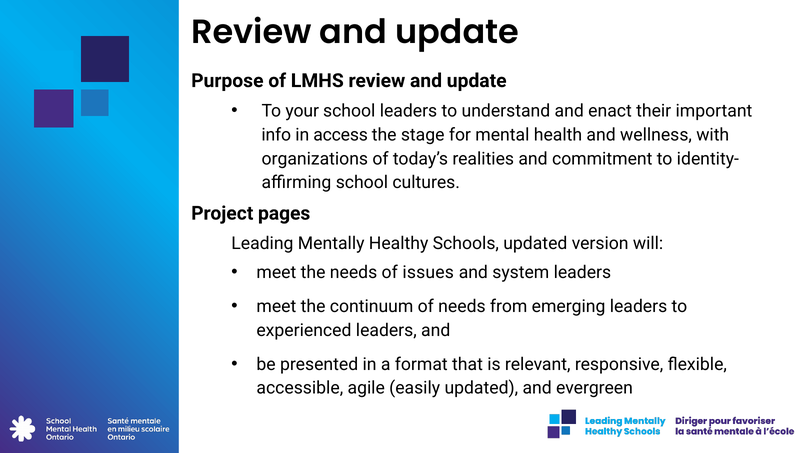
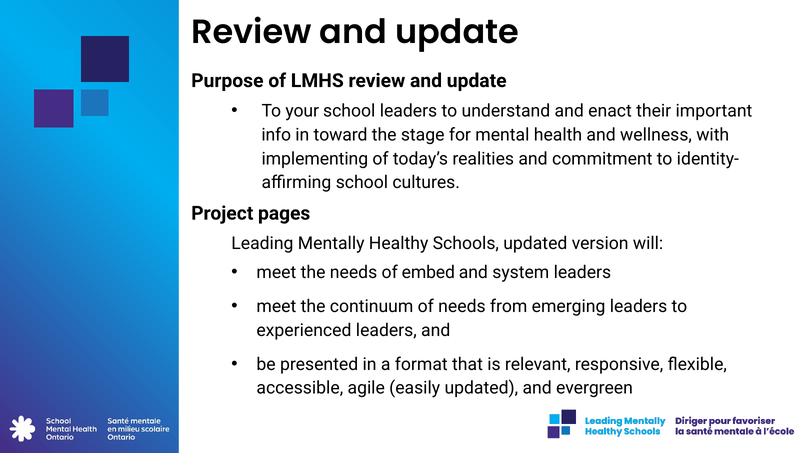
access: access -> toward
organizations: organizations -> implementing
issues: issues -> embed
